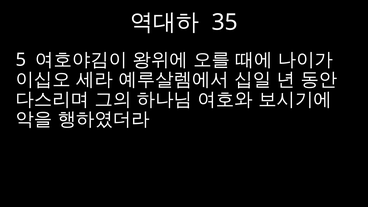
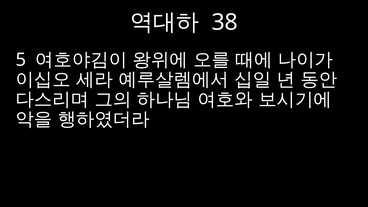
35: 35 -> 38
